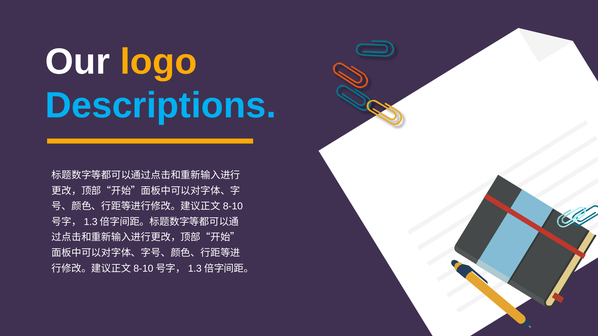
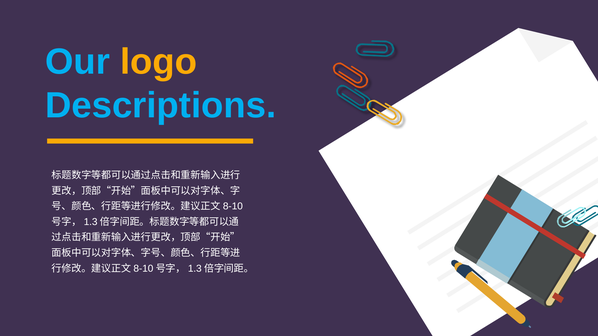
Our colour: white -> light blue
